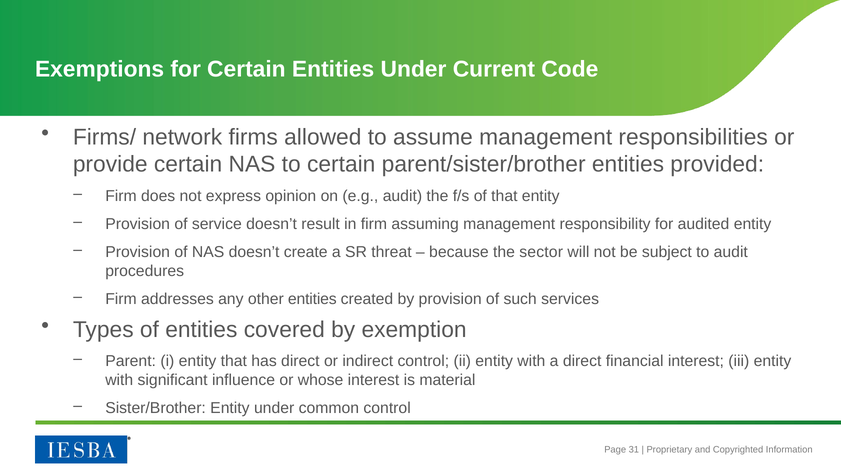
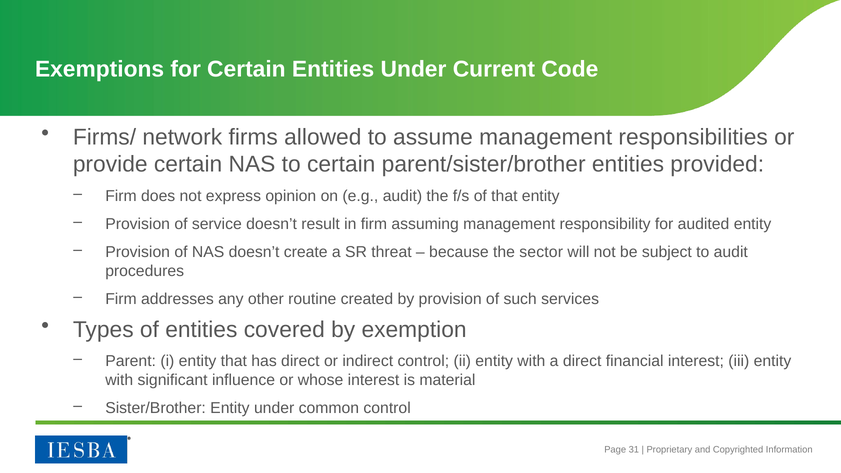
other entities: entities -> routine
